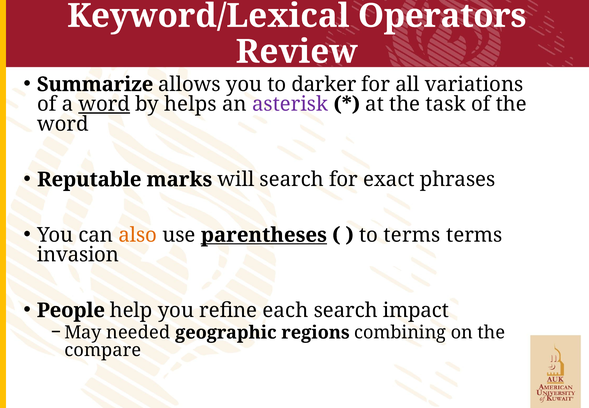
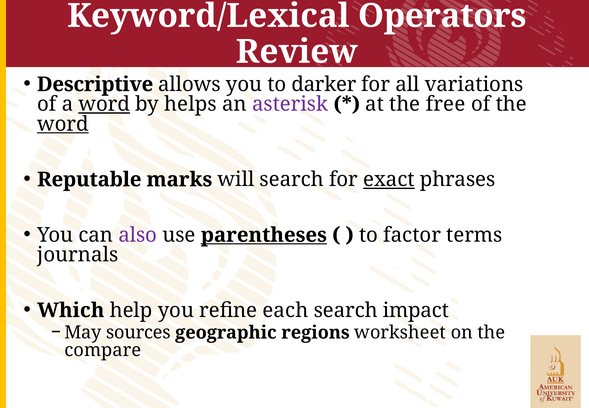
Summarize: Summarize -> Descriptive
task: task -> free
word at (63, 124) underline: none -> present
exact underline: none -> present
also colour: orange -> purple
to terms: terms -> factor
invasion: invasion -> journals
People: People -> Which
needed: needed -> sources
combining: combining -> worksheet
